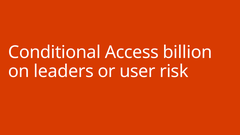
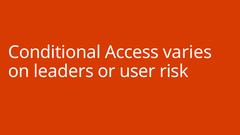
billion: billion -> varies
